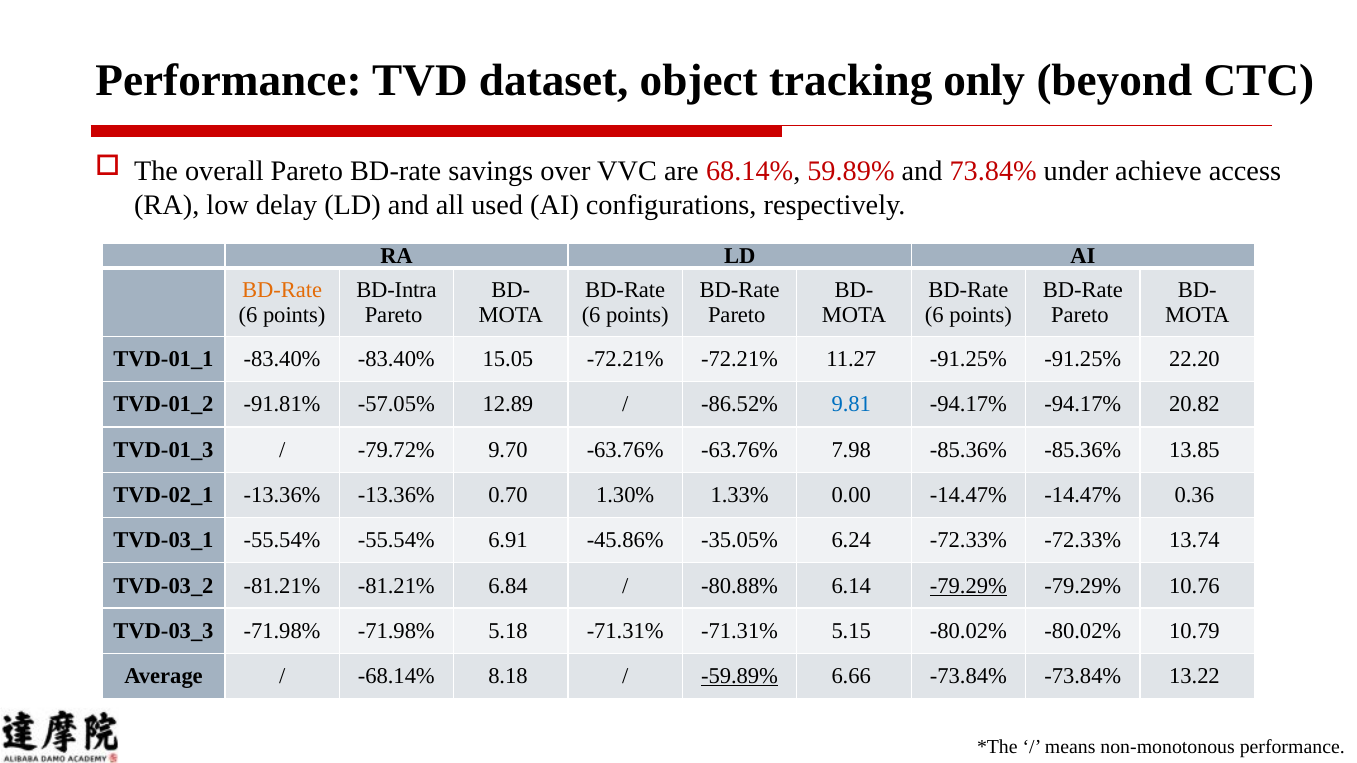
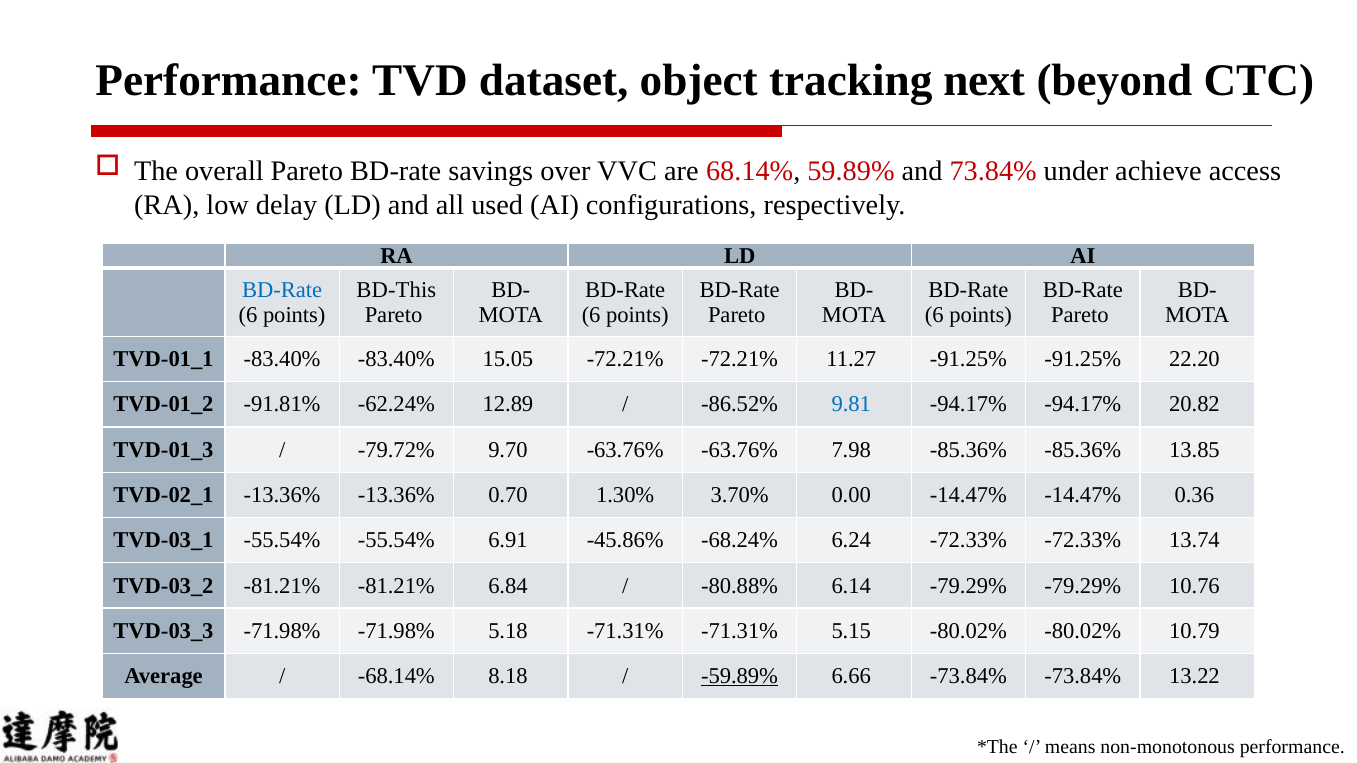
only: only -> next
BD-Rate at (282, 290) colour: orange -> blue
BD-Intra: BD-Intra -> BD-This
-57.05%: -57.05% -> -62.24%
1.33%: 1.33% -> 3.70%
-35.05%: -35.05% -> -68.24%
-79.29% at (968, 586) underline: present -> none
